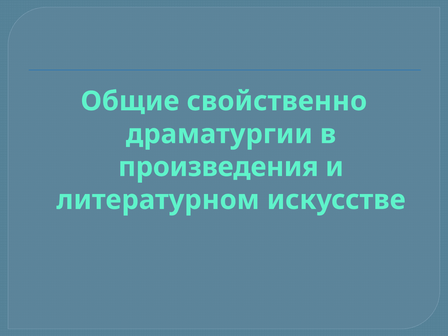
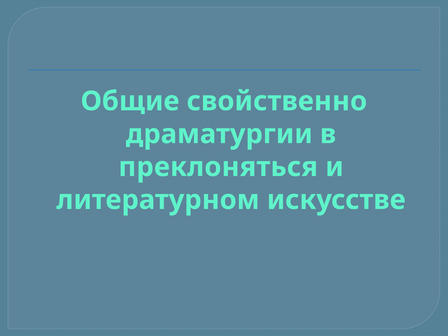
произведения: произведения -> преклоняться
